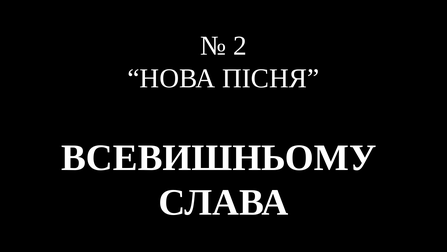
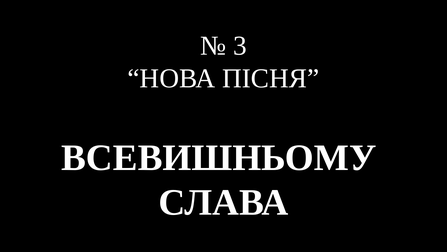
2: 2 -> 3
